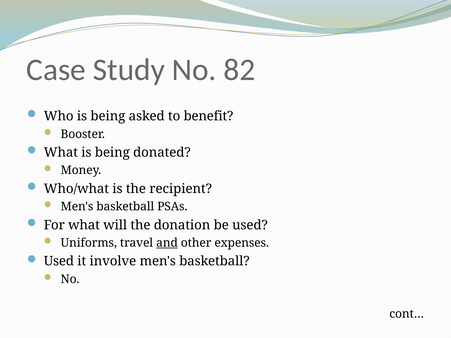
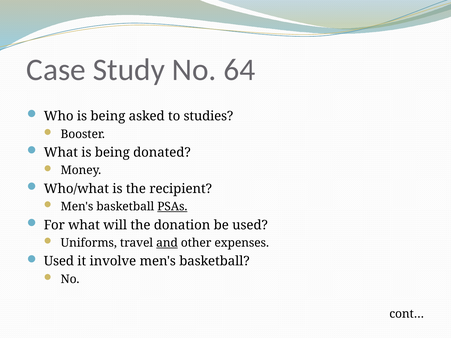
82: 82 -> 64
benefit: benefit -> studies
PSAs underline: none -> present
